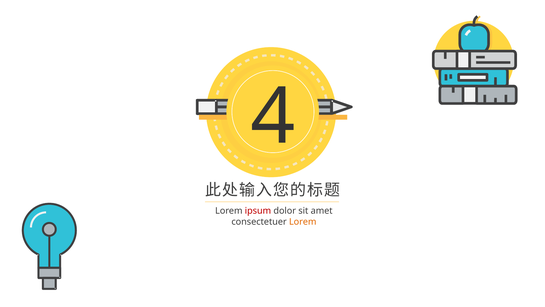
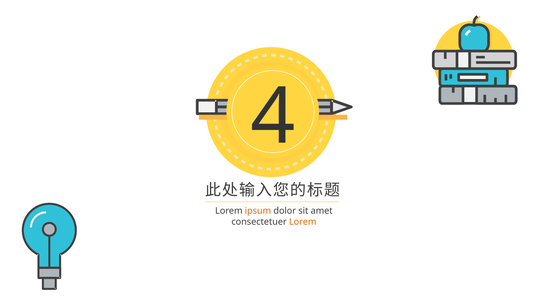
ipsum colour: red -> orange
